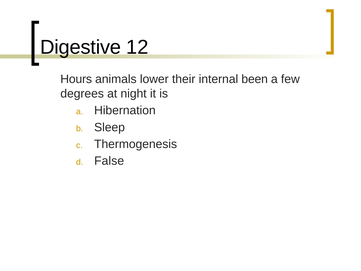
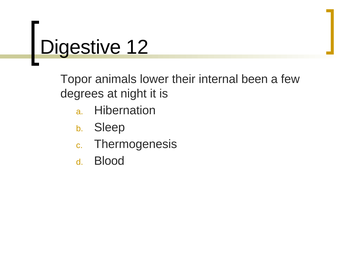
Hours: Hours -> Topor
False: False -> Blood
